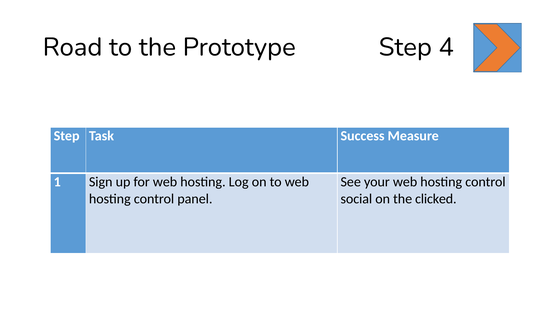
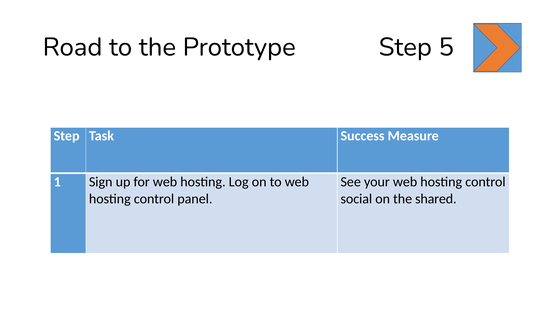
4: 4 -> 5
clicked: clicked -> shared
